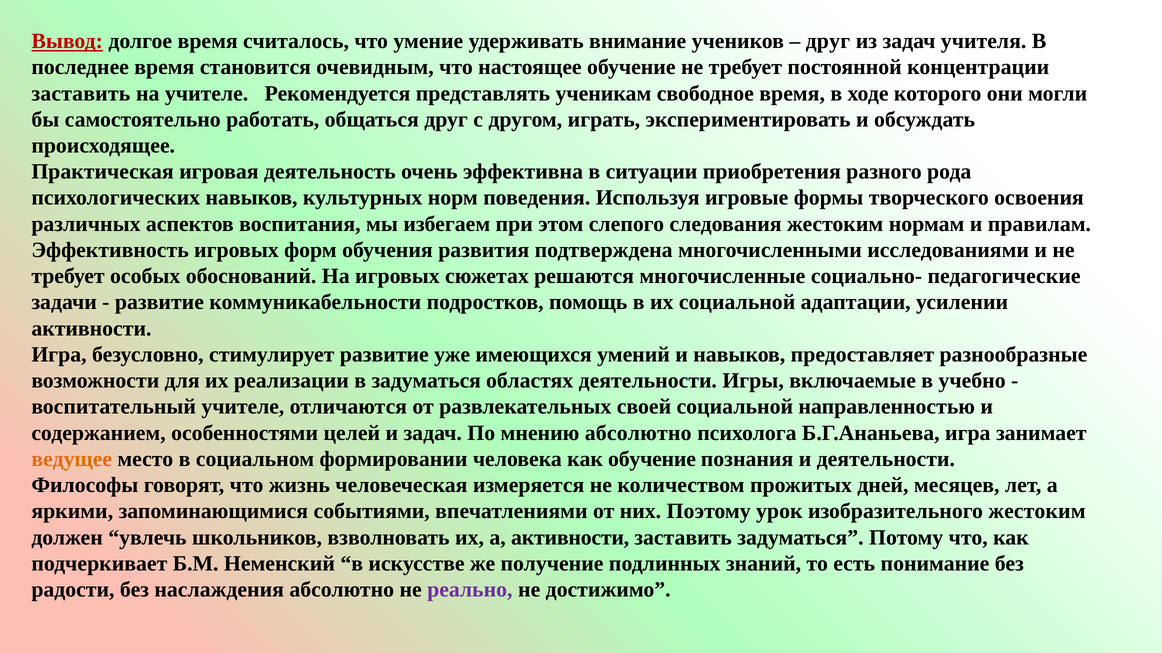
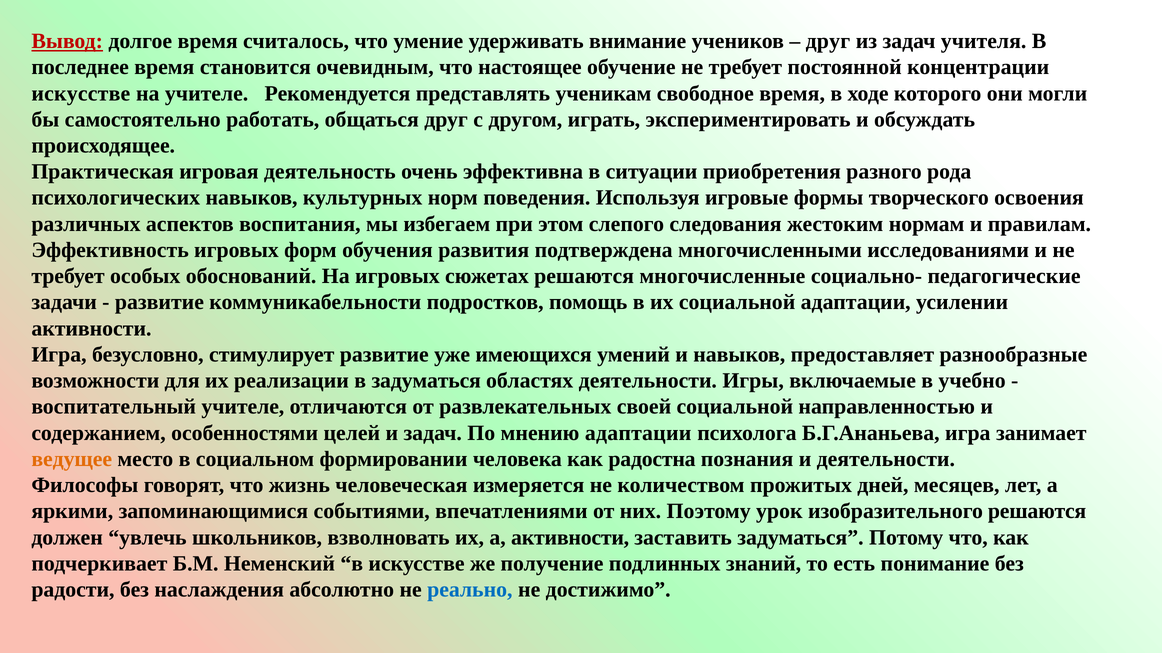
заставить at (81, 93): заставить -> искусстве
мнению абсолютно: абсолютно -> адаптации
как обучение: обучение -> радостна
изобразительного жестоким: жестоким -> решаются
реально colour: purple -> blue
